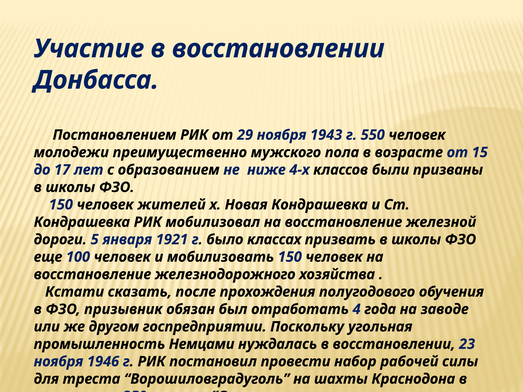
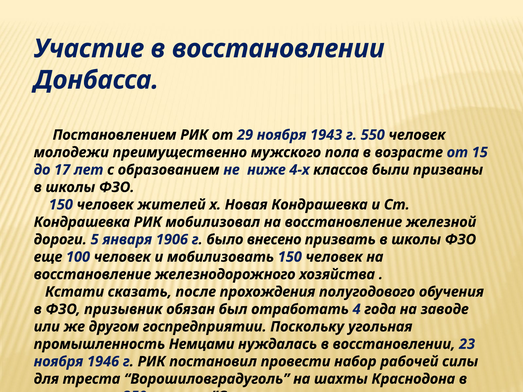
1921: 1921 -> 1906
классах: классах -> внесено
